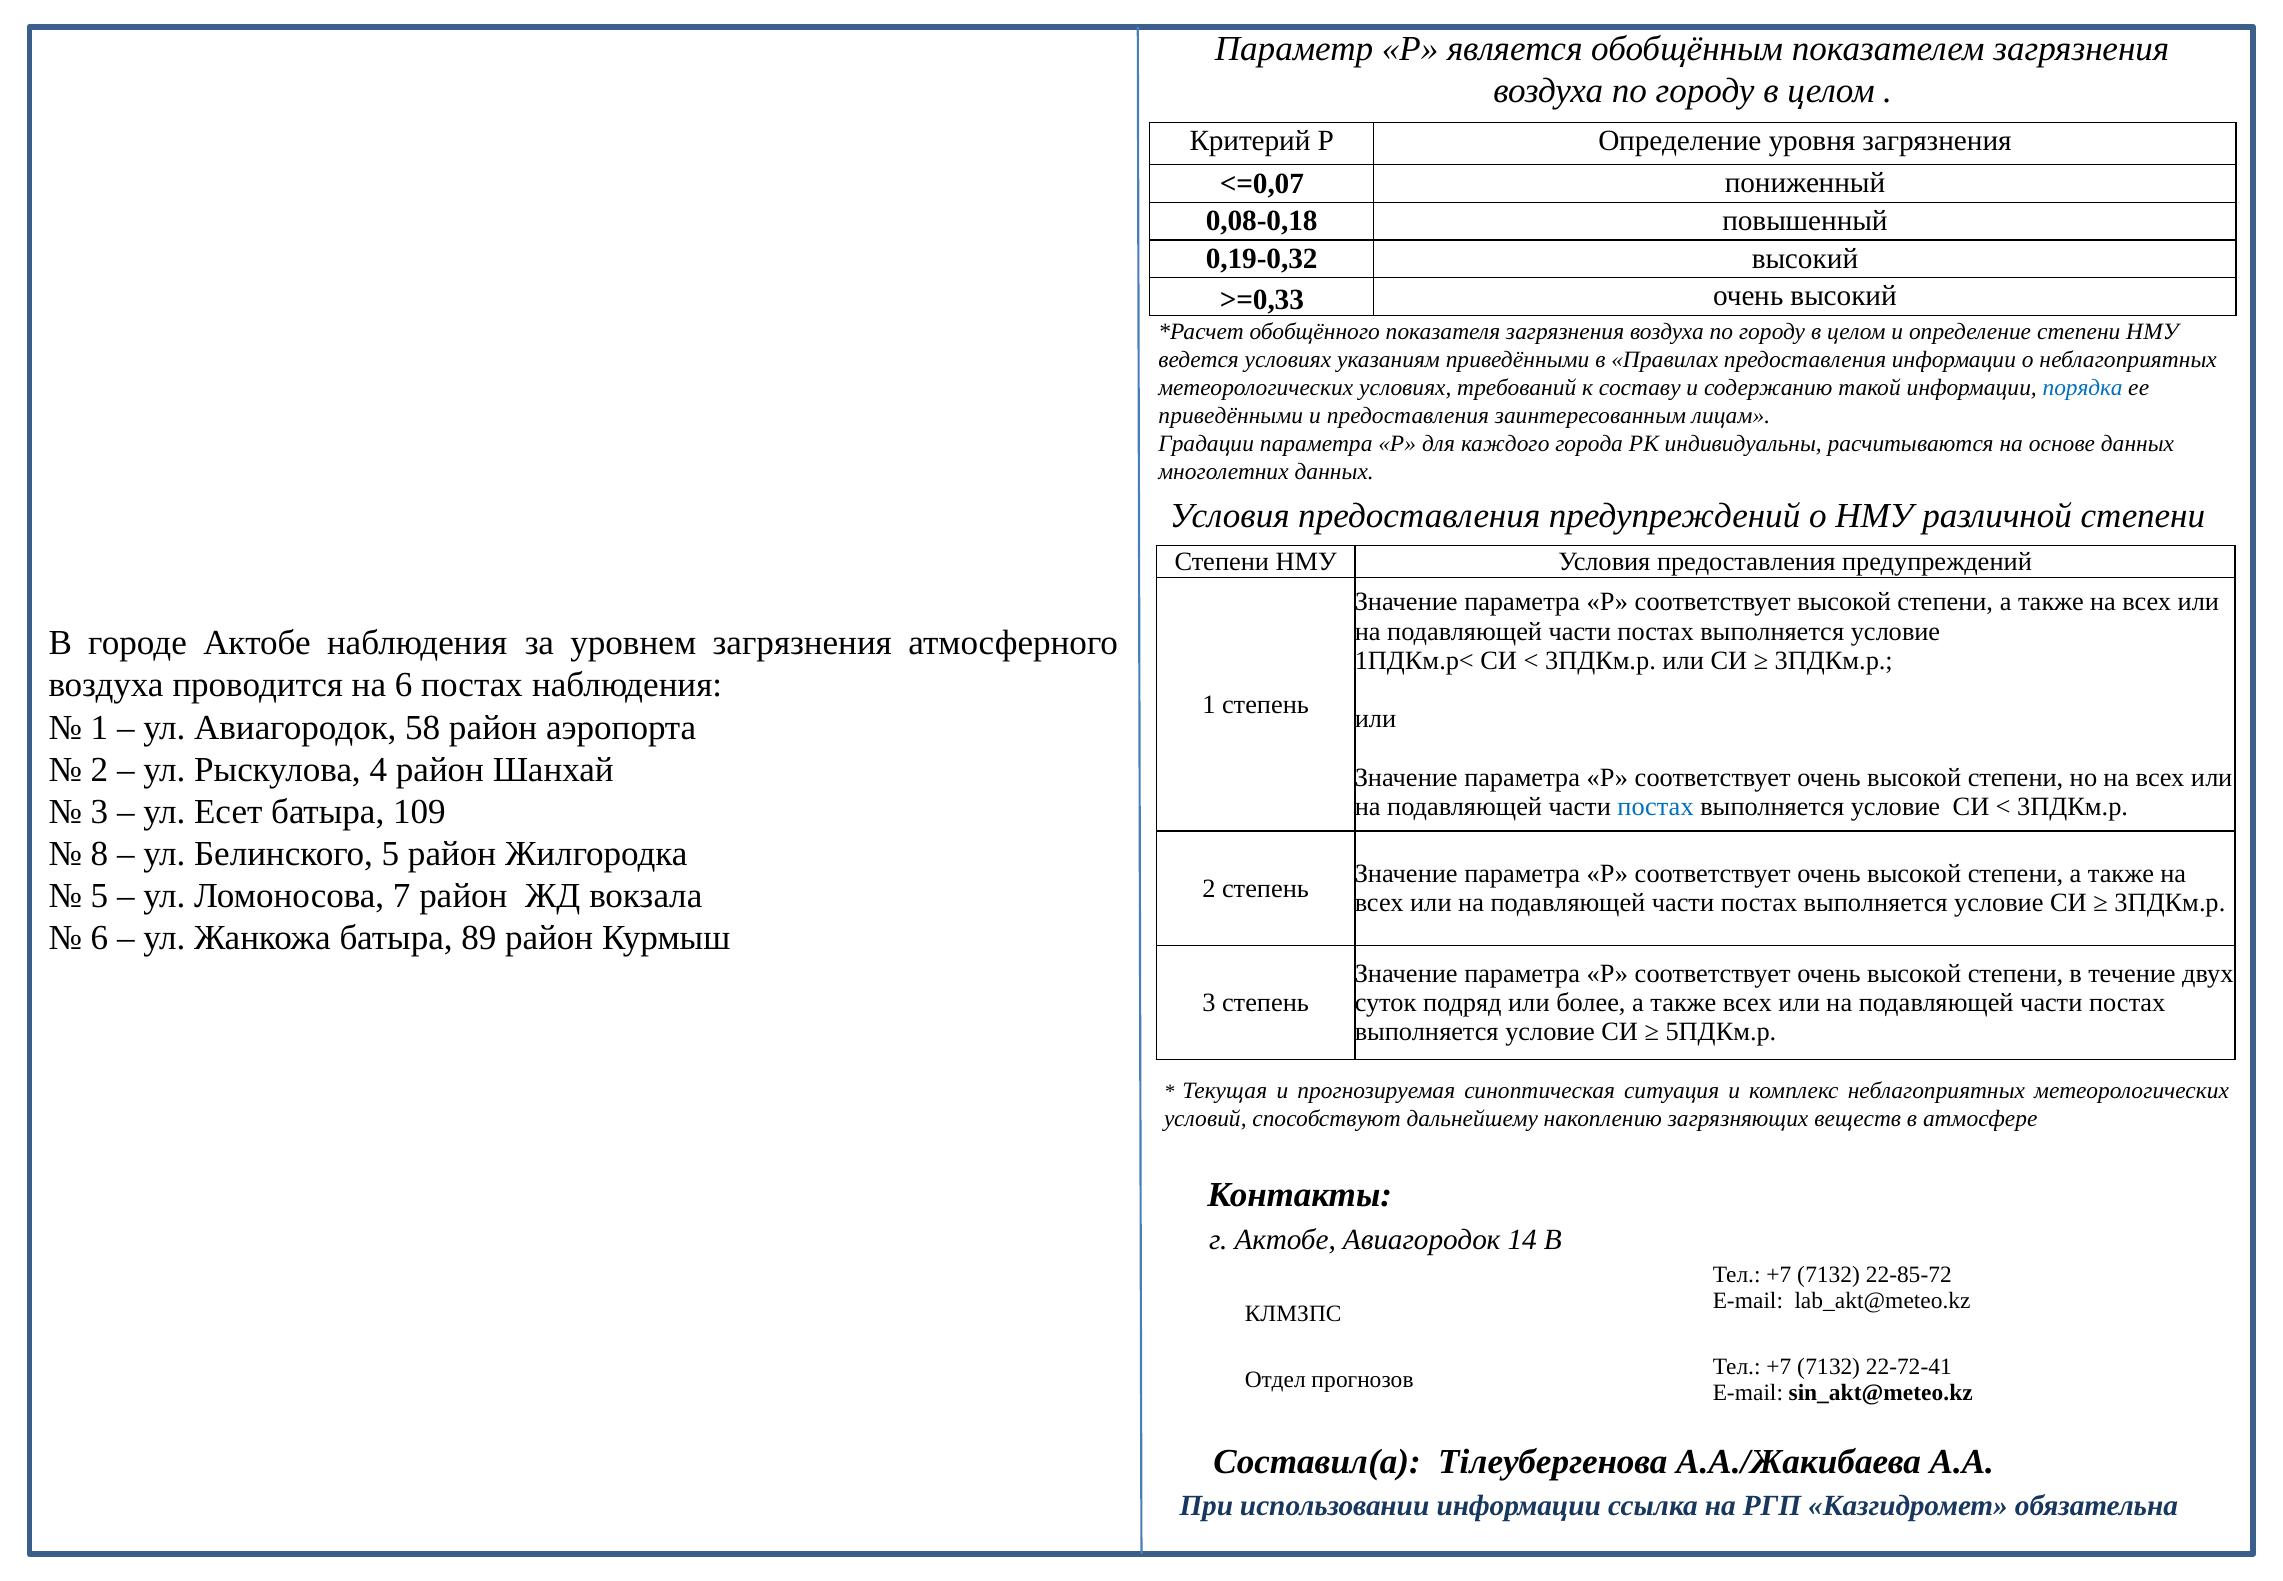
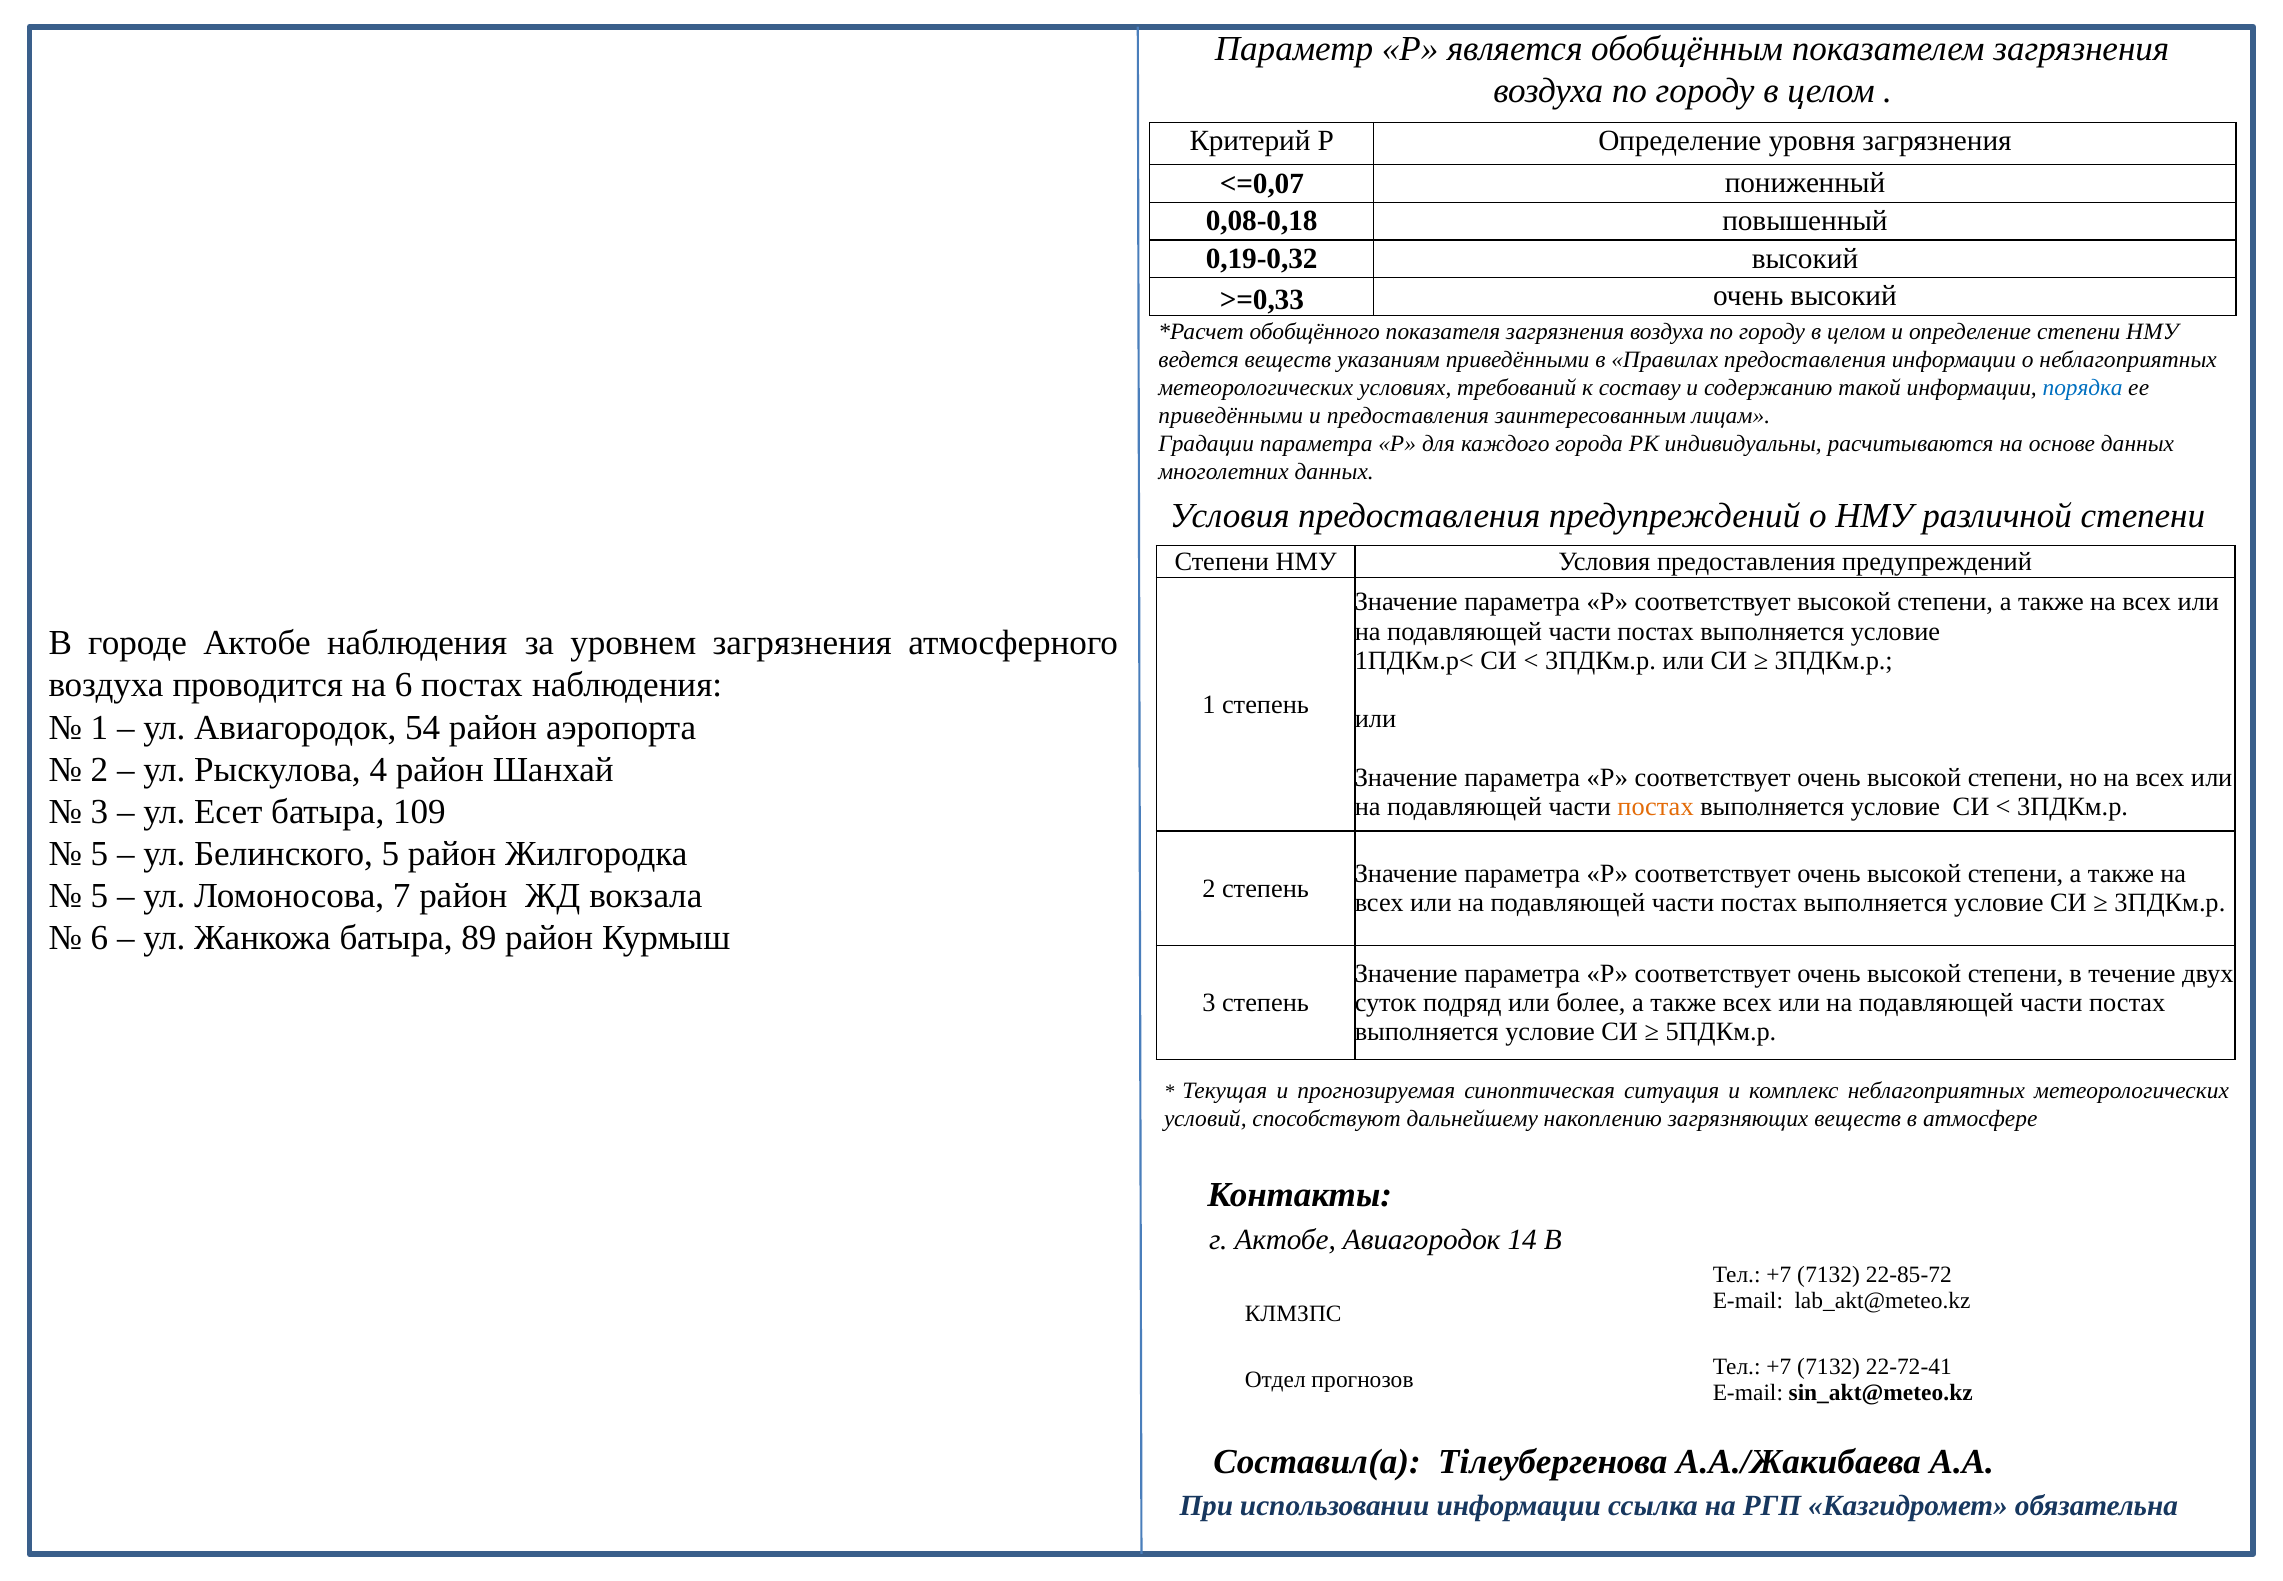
ведется условиях: условиях -> веществ
58: 58 -> 54
постах at (1656, 806) colour: blue -> orange
8 at (99, 854): 8 -> 5
